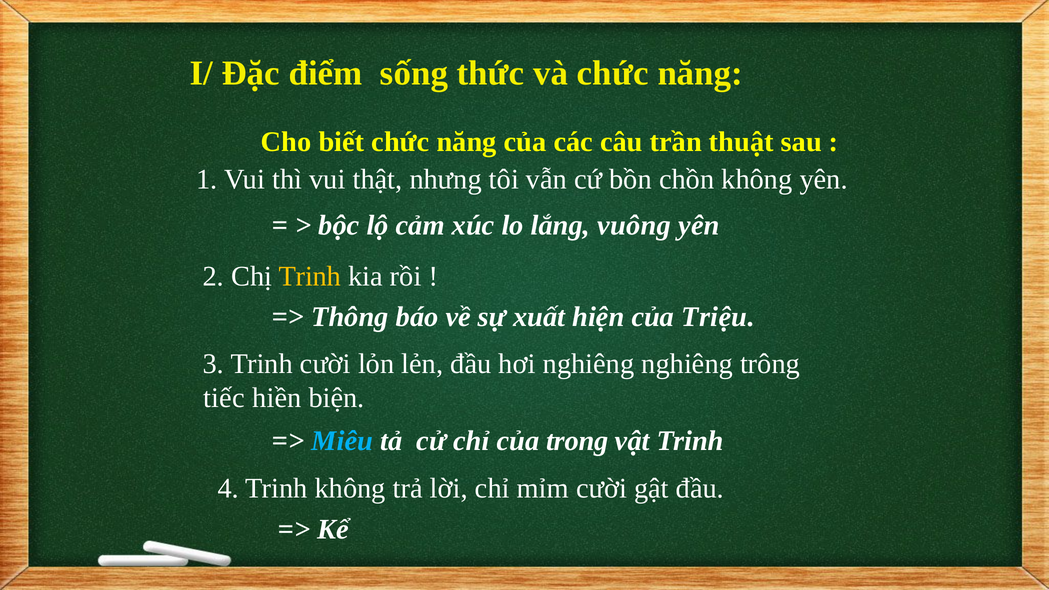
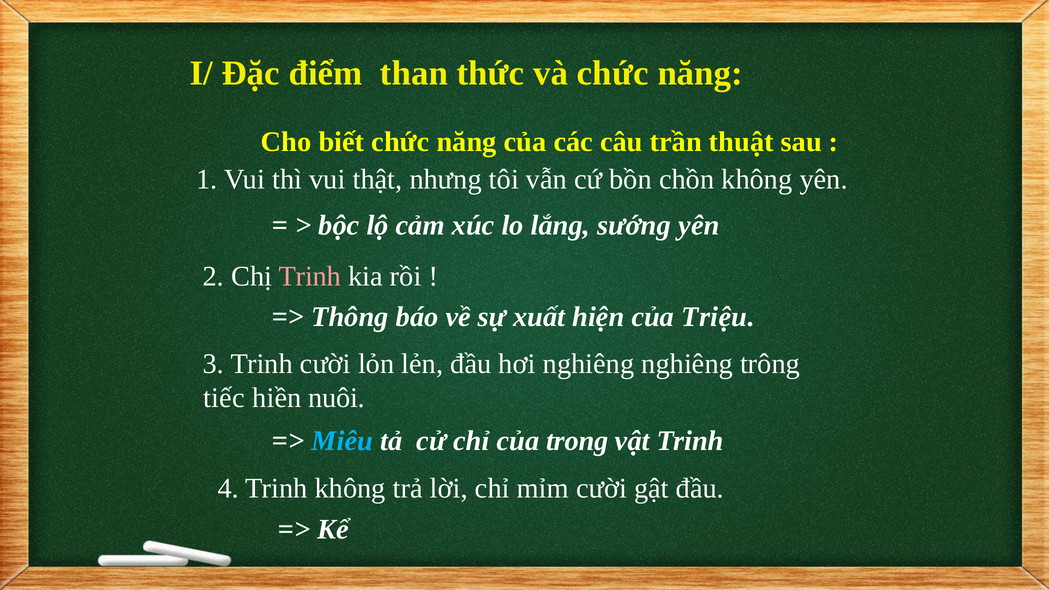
sống: sống -> than
vuông: vuông -> sướng
Trinh at (310, 277) colour: yellow -> pink
biện: biện -> nuôi
